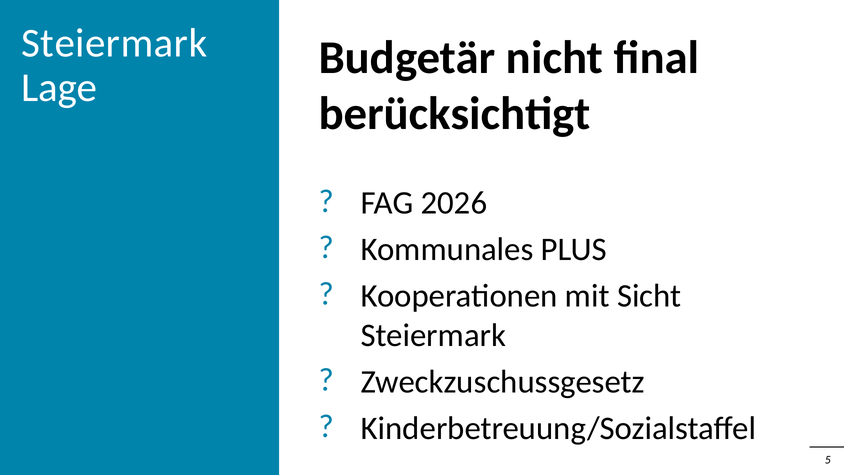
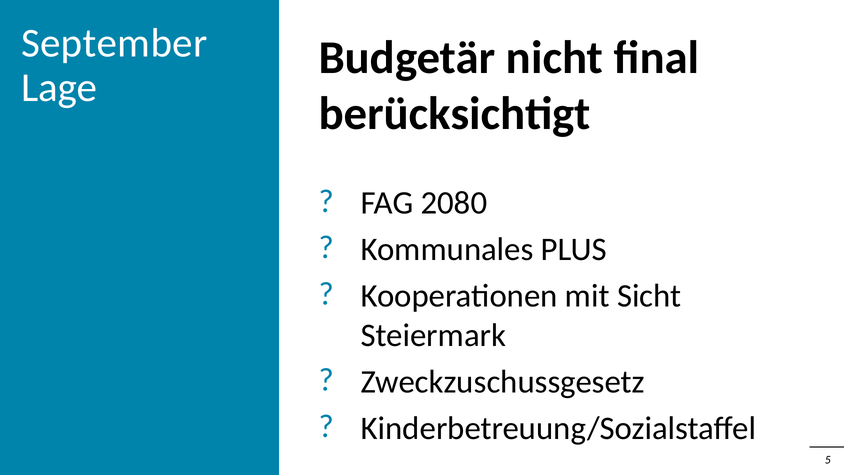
Steiermark at (114, 43): Steiermark -> September
2026: 2026 -> 2080
